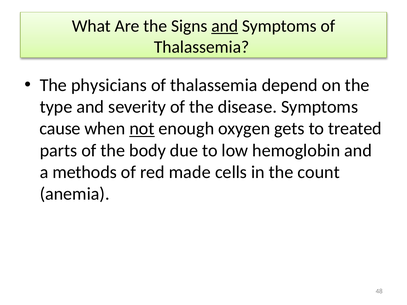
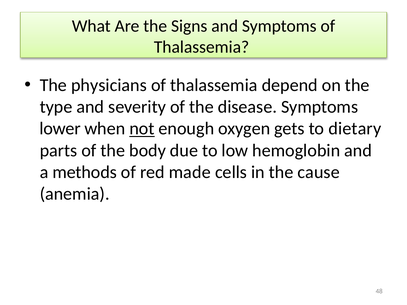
and at (225, 26) underline: present -> none
cause: cause -> lower
treated: treated -> dietary
count: count -> cause
